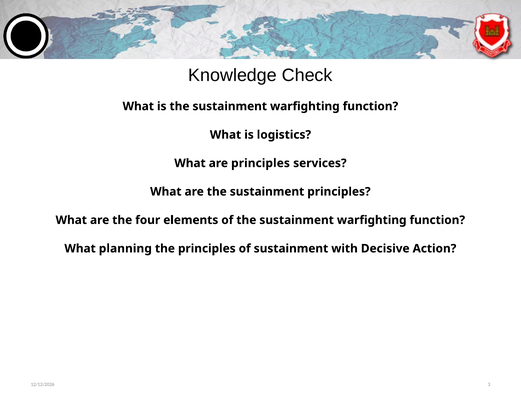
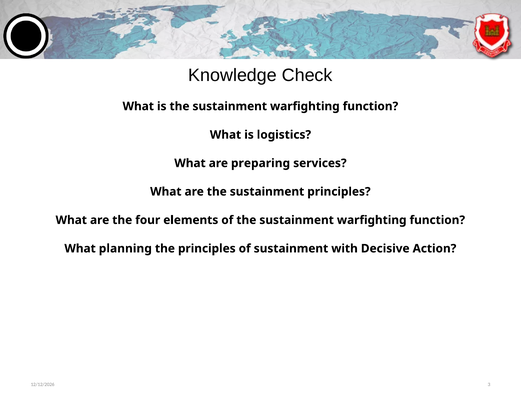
are principles: principles -> preparing
